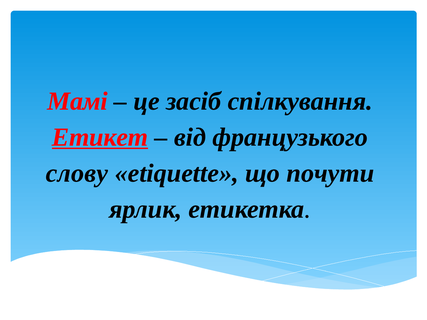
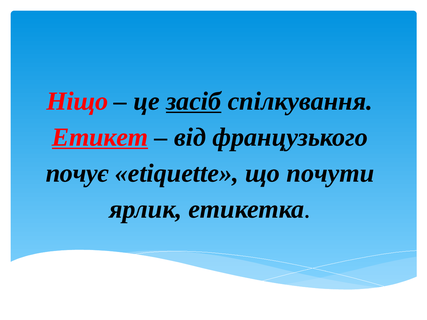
Мамі: Мамі -> Ніщо
засіб underline: none -> present
слову: слову -> почує
